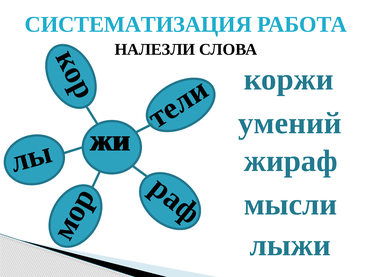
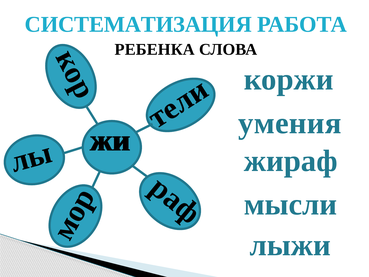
НАЛЕЗЛИ: НАЛЕЗЛИ -> РЕБЕНКА
умений: умений -> умения
